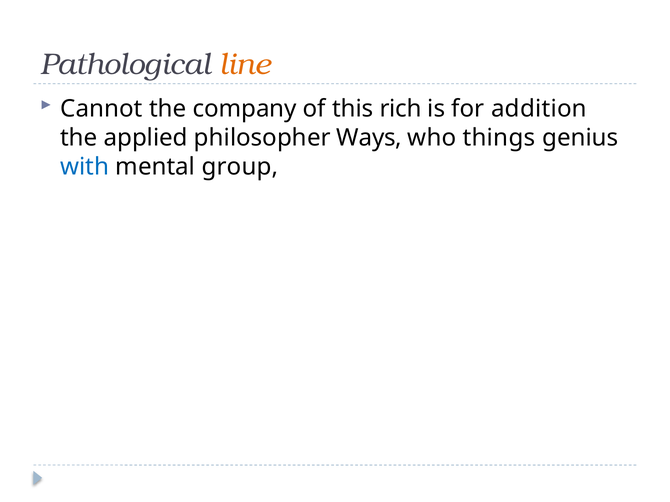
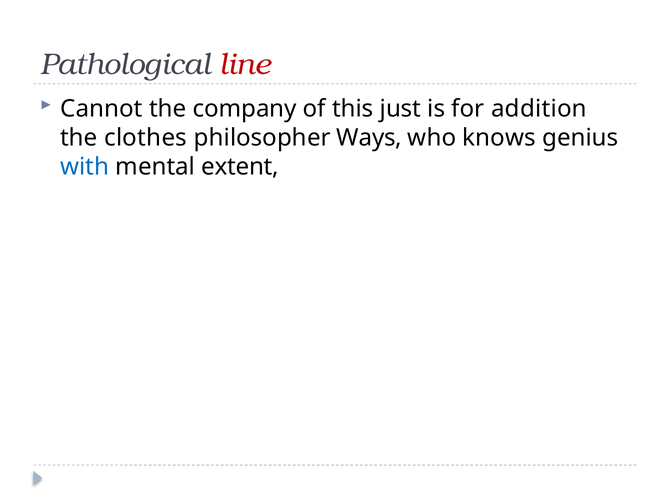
line colour: orange -> red
rich: rich -> just
applied: applied -> clothes
things: things -> knows
group: group -> extent
